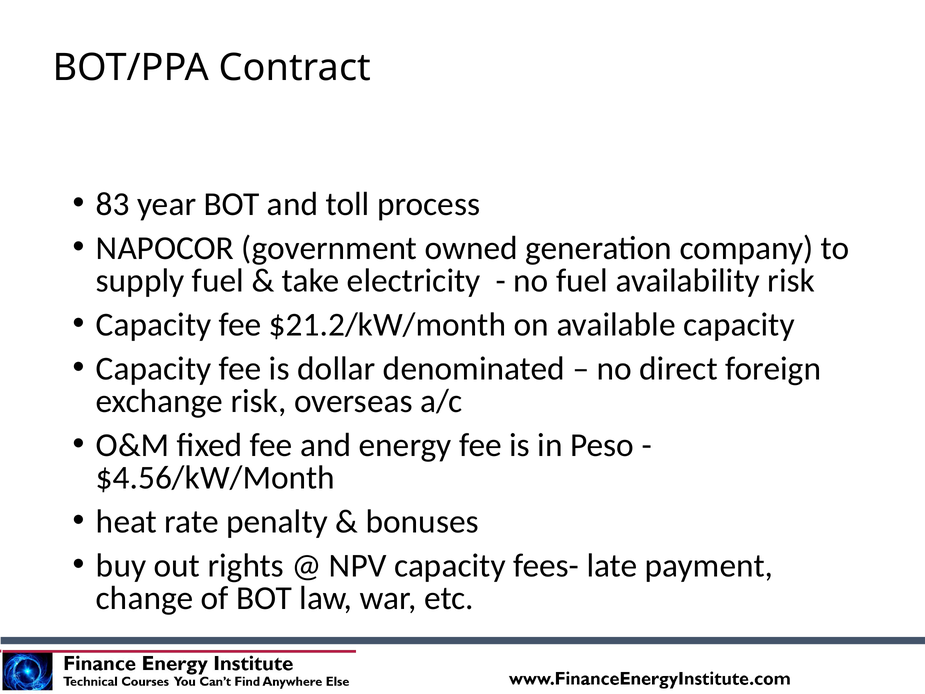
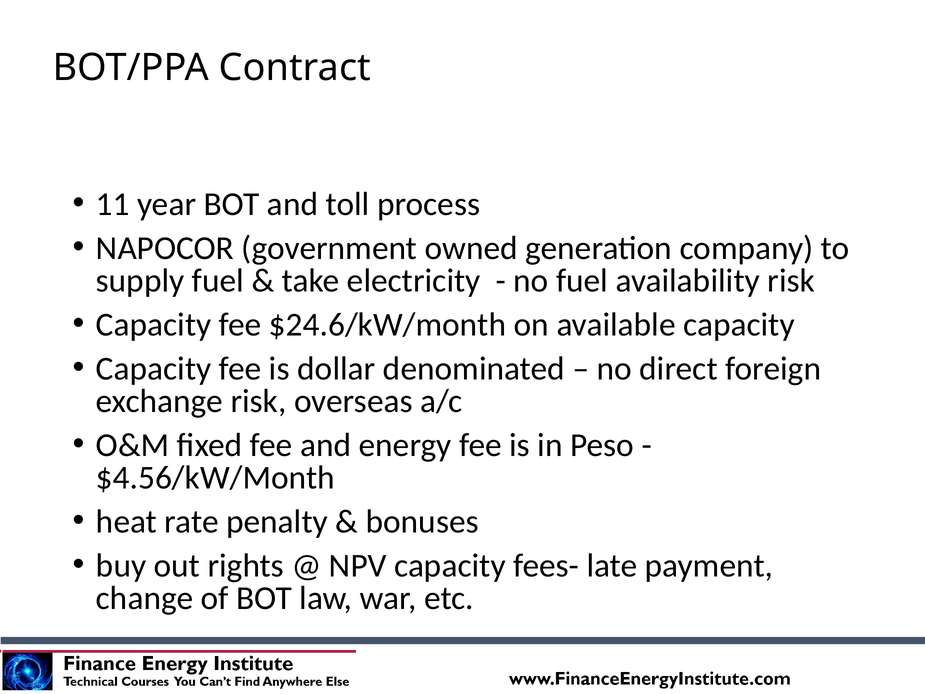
83: 83 -> 11
$21.2/kW/month: $21.2/kW/month -> $24.6/kW/month
